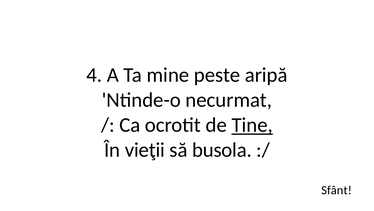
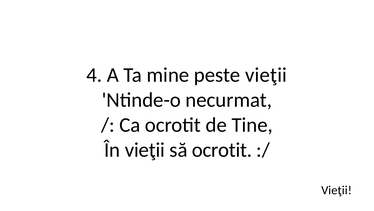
peste aripă: aripă -> vieţii
Tine underline: present -> none
să busola: busola -> ocrotit
Sfânt at (337, 190): Sfânt -> Vieţii
